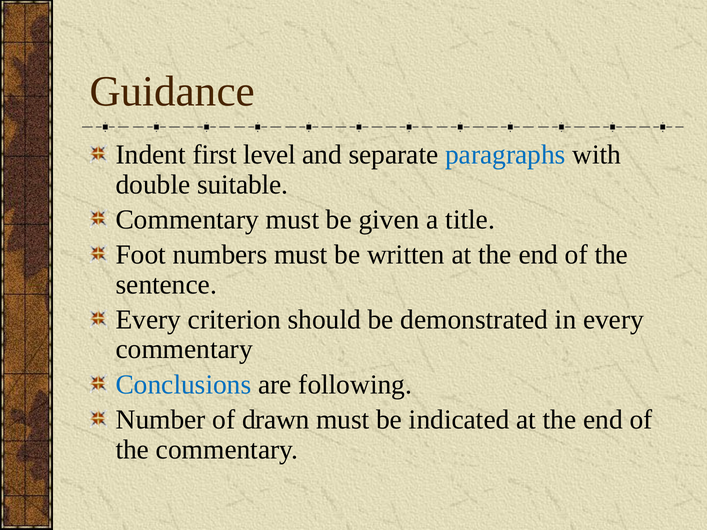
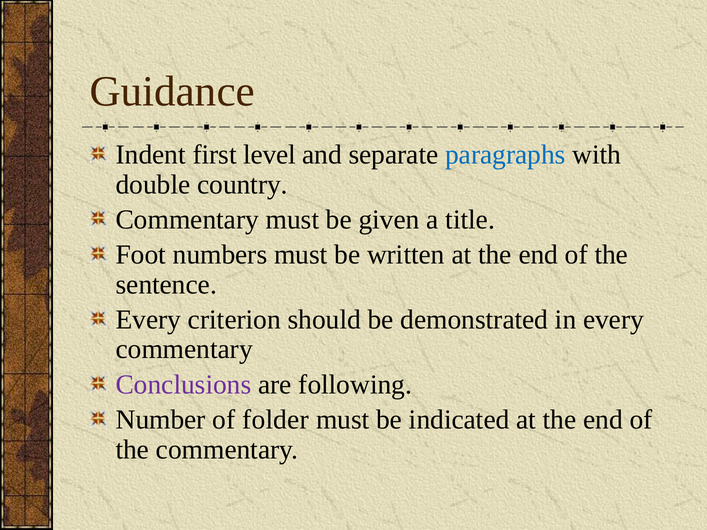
suitable: suitable -> country
Conclusions colour: blue -> purple
drawn: drawn -> folder
